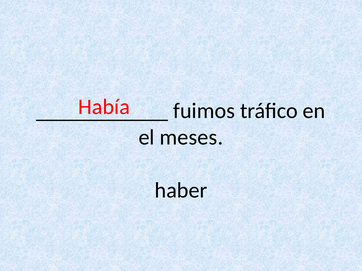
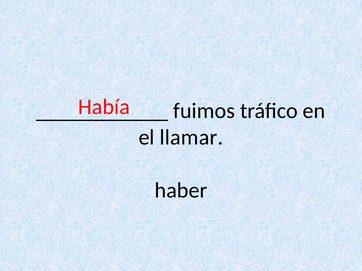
meses: meses -> llamar
